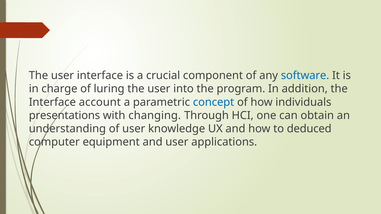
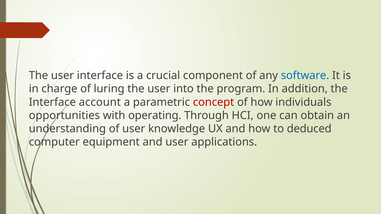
concept colour: blue -> red
presentations: presentations -> opportunities
changing: changing -> operating
